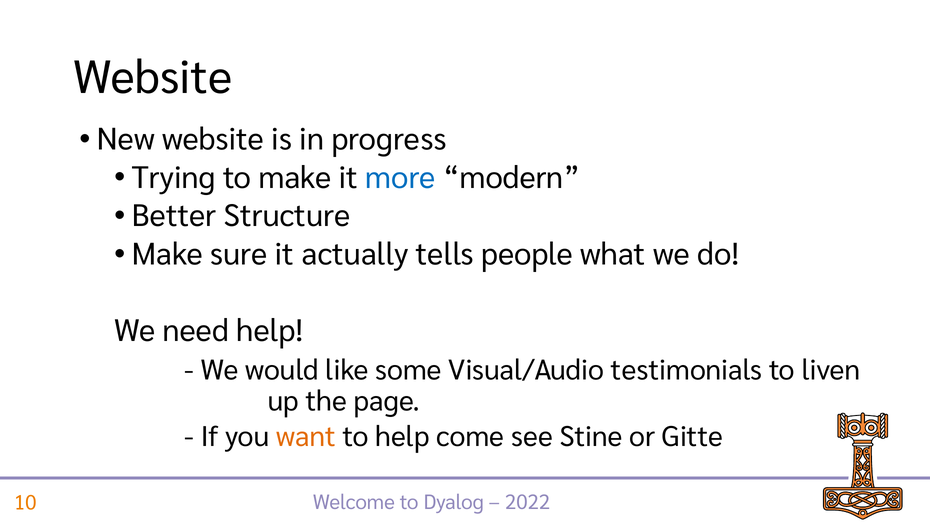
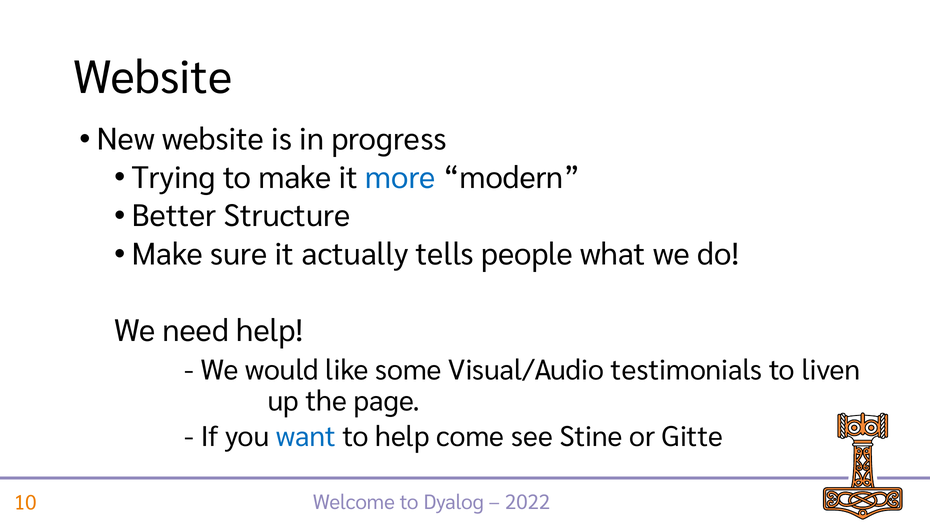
want colour: orange -> blue
